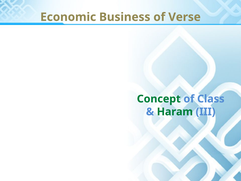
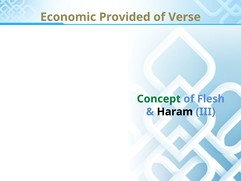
Business: Business -> Provided
Class: Class -> Flesh
Haram colour: green -> black
